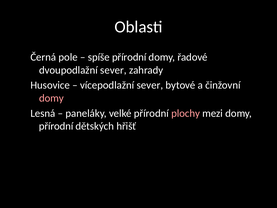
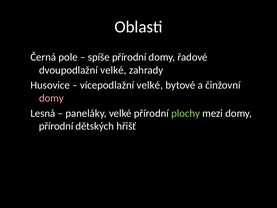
dvoupodlažní sever: sever -> velké
vícepodlažní sever: sever -> velké
plochy colour: pink -> light green
